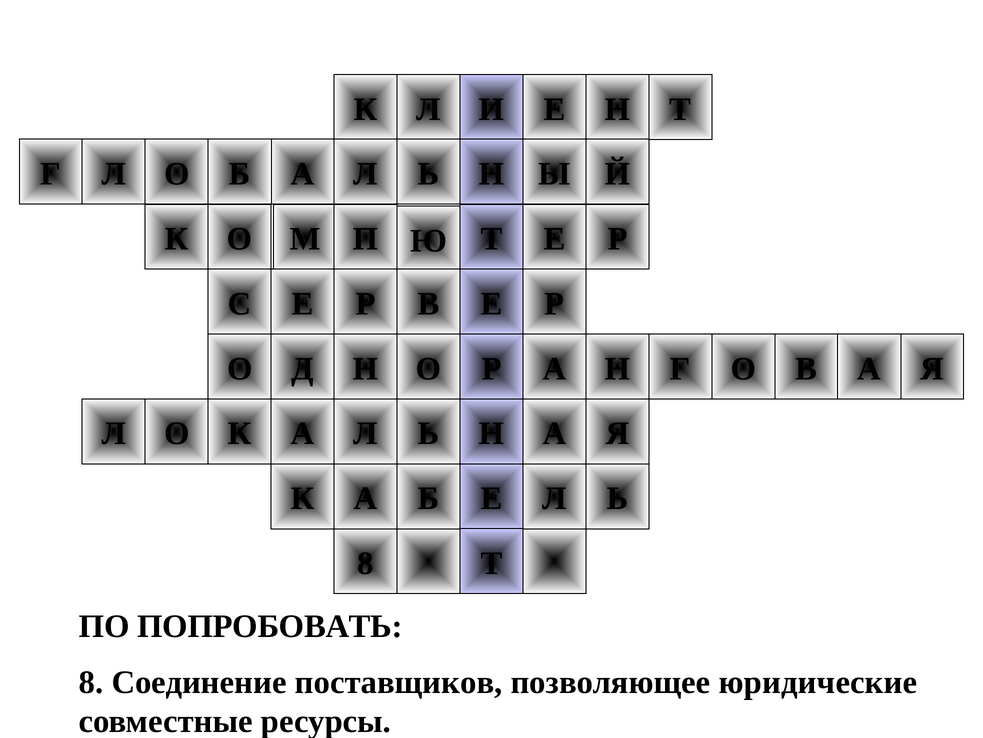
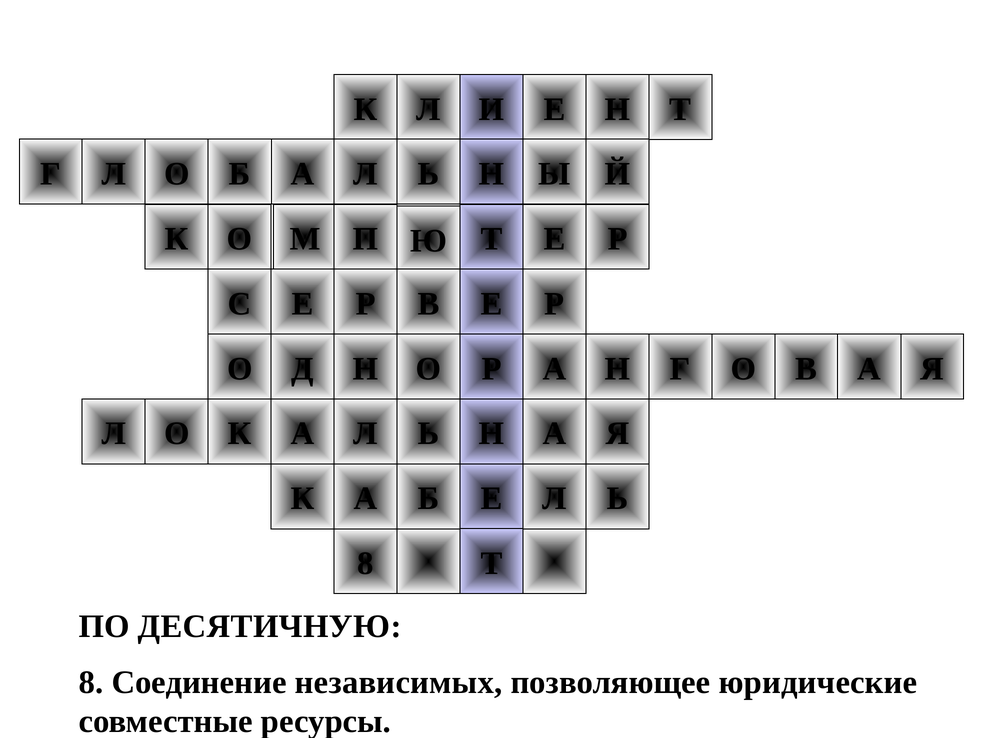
ПОПРОБОВАТЬ: ПОПРОБОВАТЬ -> ДЕСЯТИЧНУЮ
поставщиков: поставщиков -> независимых
